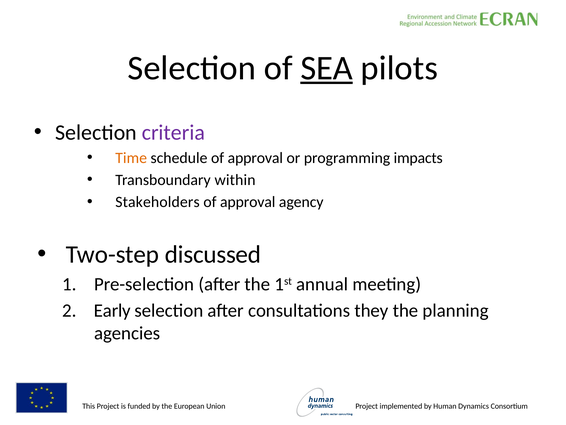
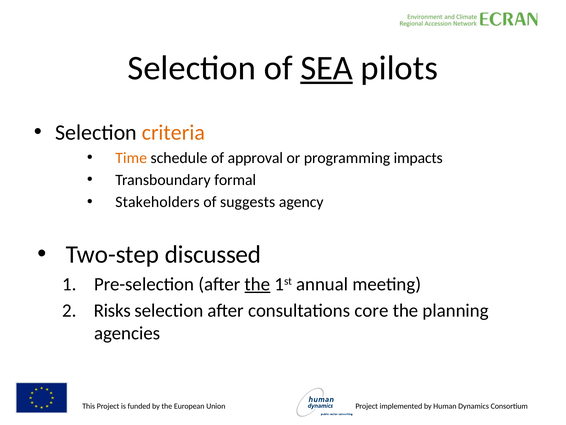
criteria colour: purple -> orange
within: within -> formal
approval at (248, 202): approval -> suggests
the at (257, 284) underline: none -> present
Early: Early -> Risks
they: they -> core
